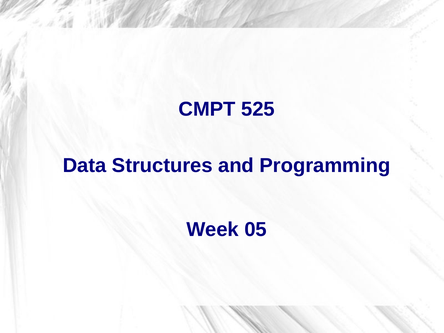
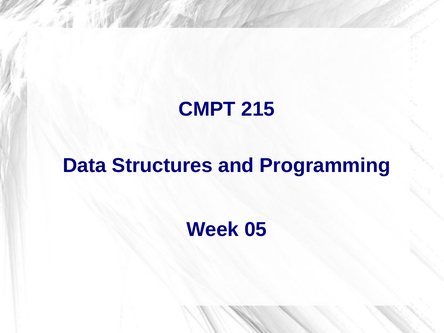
525: 525 -> 215
